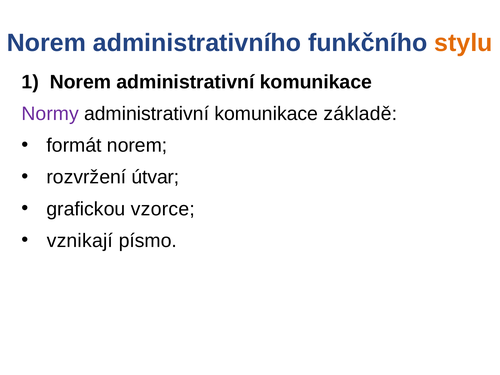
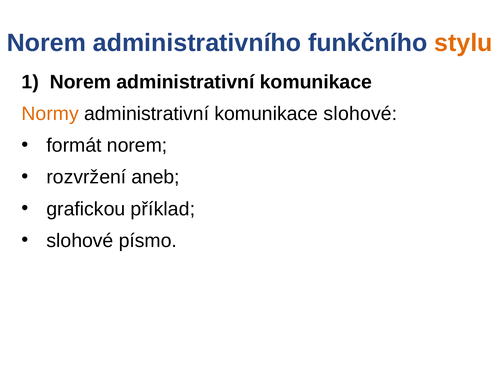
Normy colour: purple -> orange
komunikace základě: základě -> slohové
útvar: útvar -> aneb
vzorce: vzorce -> příklad
vznikají at (80, 241): vznikají -> slohové
